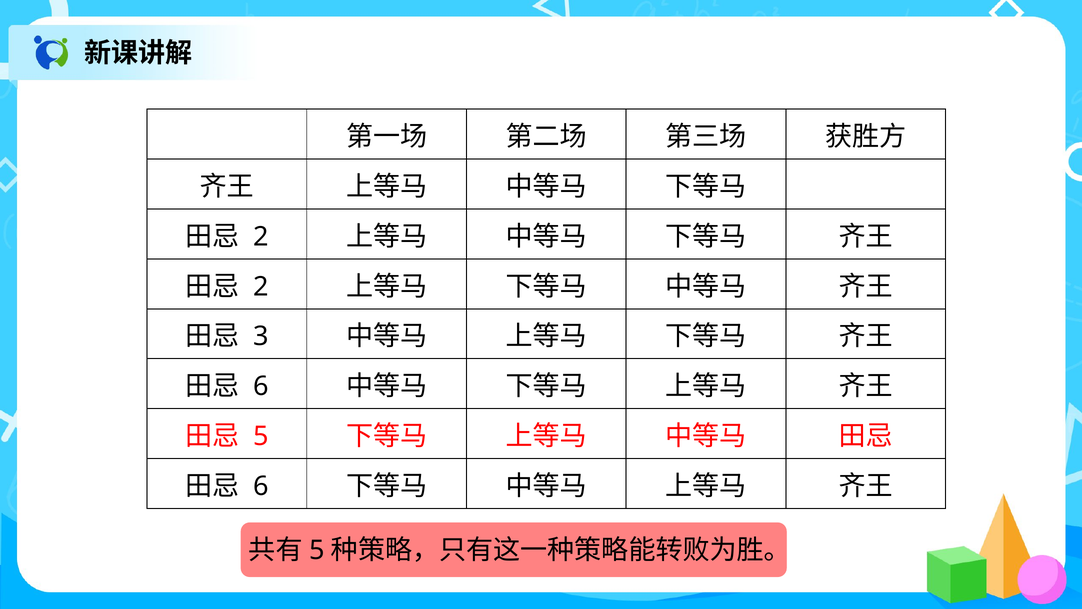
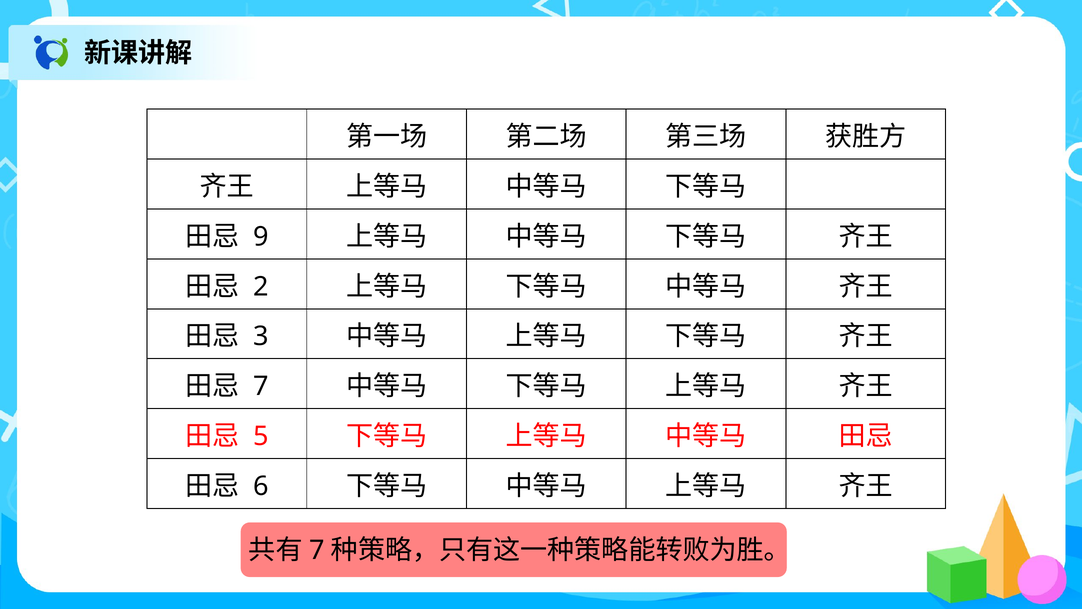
2 at (261, 237): 2 -> 9
6 at (261, 386): 6 -> 7
5 at (317, 550): 5 -> 7
